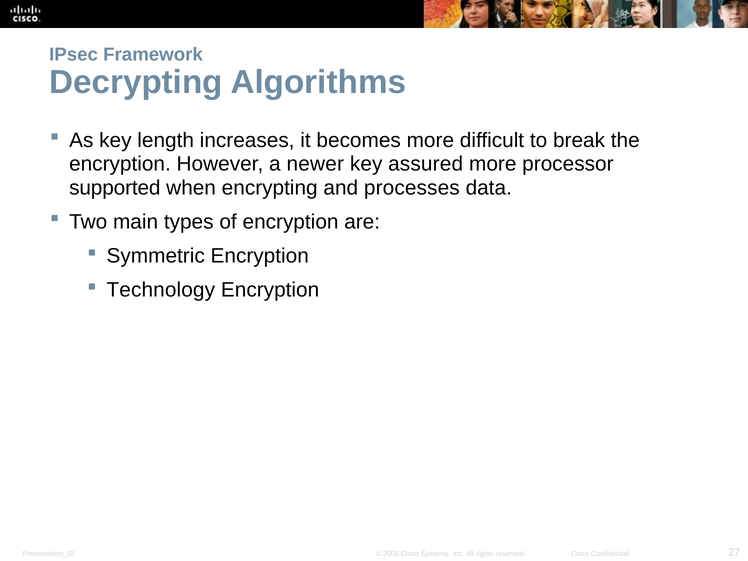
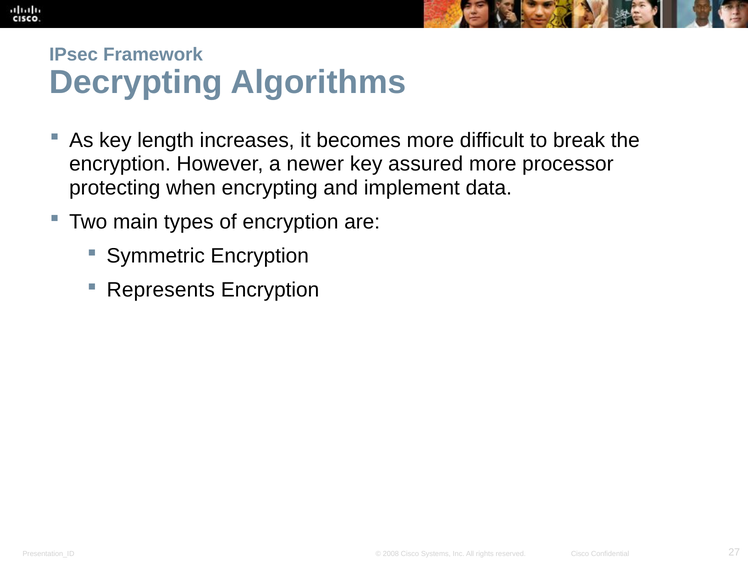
supported: supported -> protecting
processes: processes -> implement
Technology: Technology -> Represents
